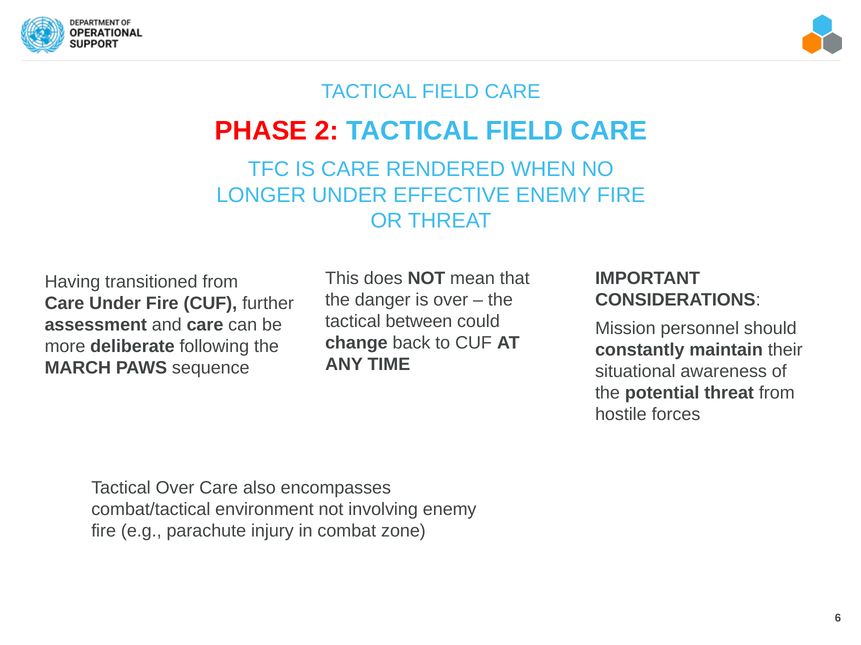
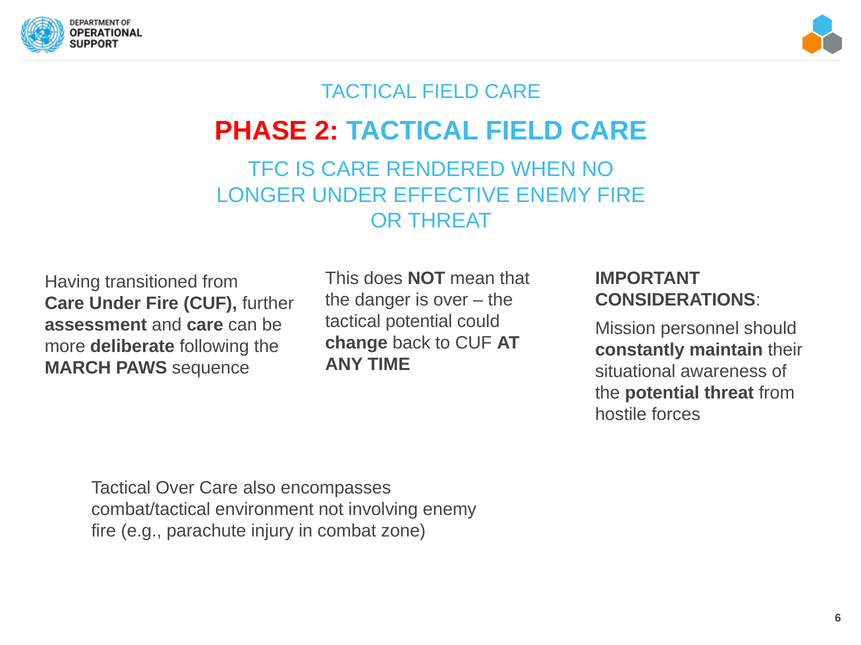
tactical between: between -> potential
